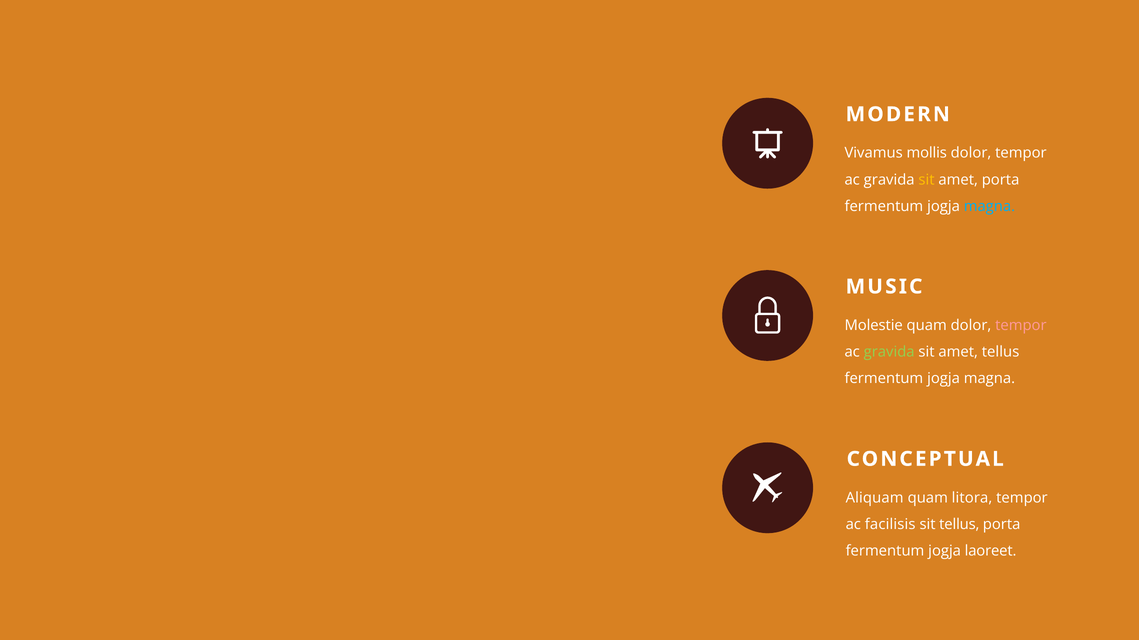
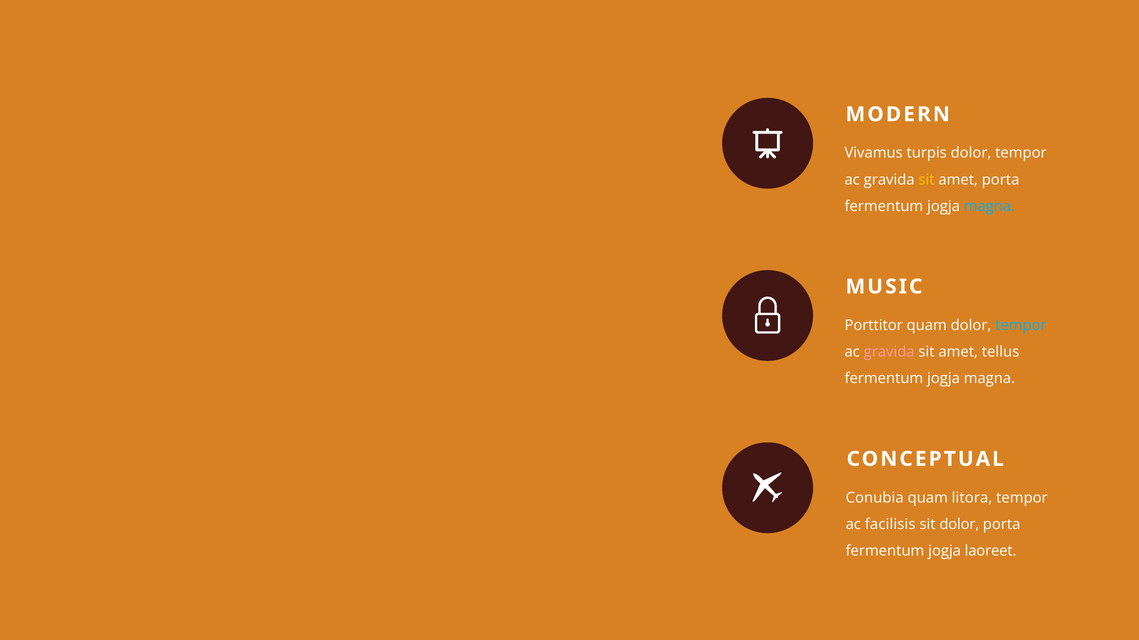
mollis: mollis -> turpis
Molestie: Molestie -> Porttitor
tempor at (1021, 326) colour: pink -> light blue
gravida at (889, 352) colour: light green -> pink
Aliquam: Aliquam -> Conubia
sit tellus: tellus -> dolor
